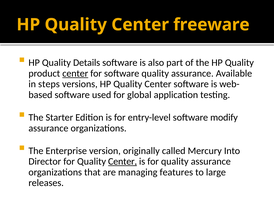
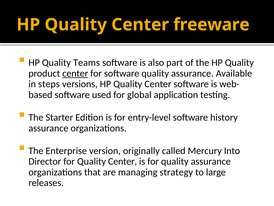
Details: Details -> Teams
modify: modify -> history
Center at (123, 161) underline: present -> none
features: features -> strategy
